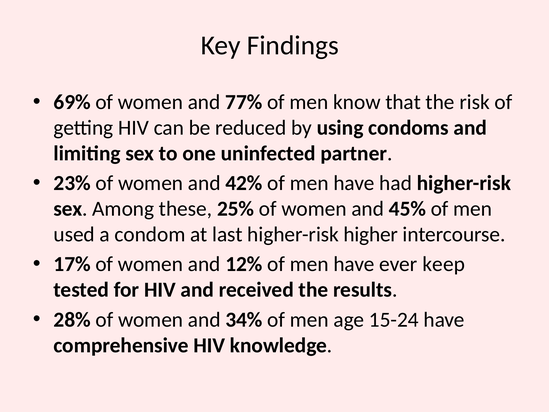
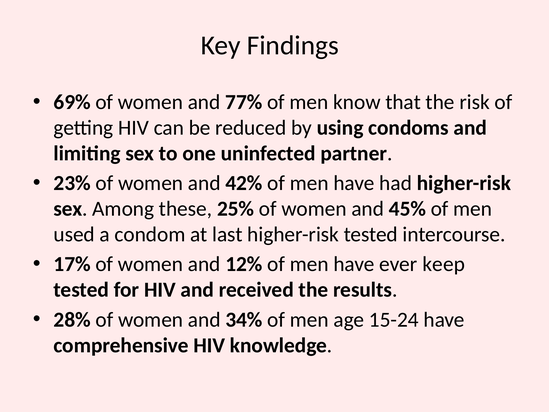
higher-risk higher: higher -> tested
